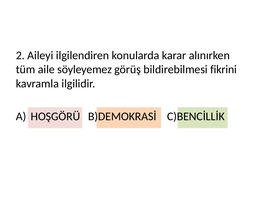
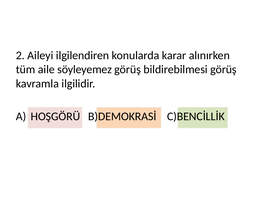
bildirebilmesi fikrini: fikrini -> görüş
